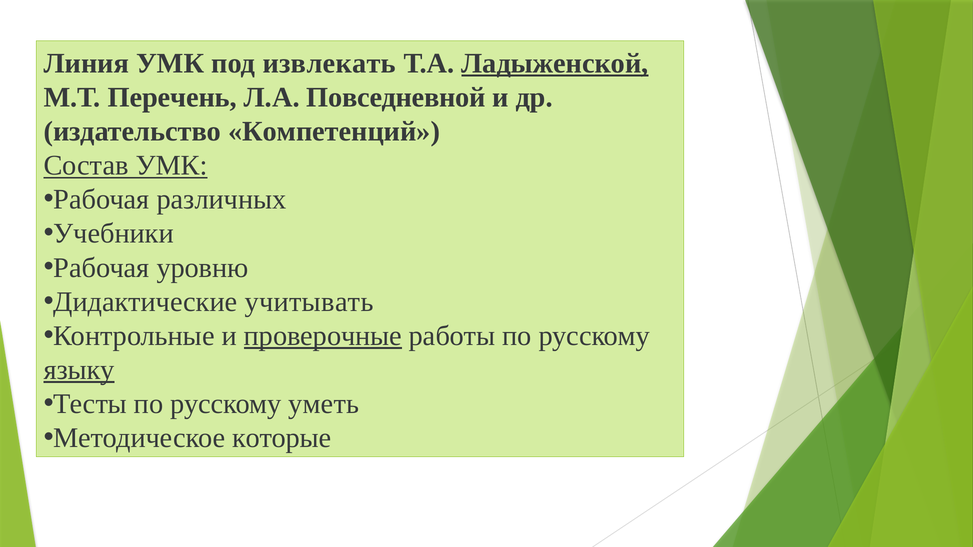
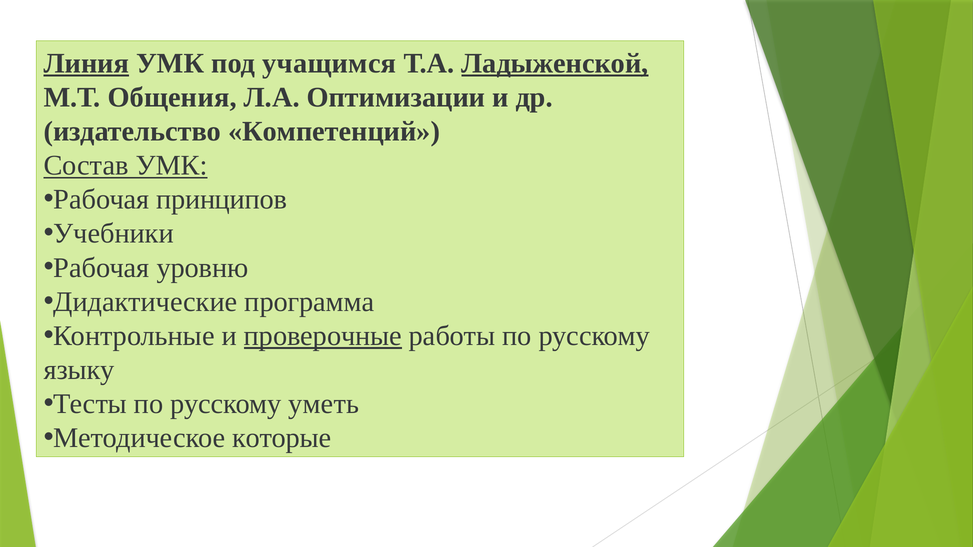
Линия underline: none -> present
извлекать: извлекать -> учащимся
Перечень: Перечень -> Общения
Повседневной: Повседневной -> Оптимизации
различных: различных -> принципов
учитывать: учитывать -> программа
языку underline: present -> none
